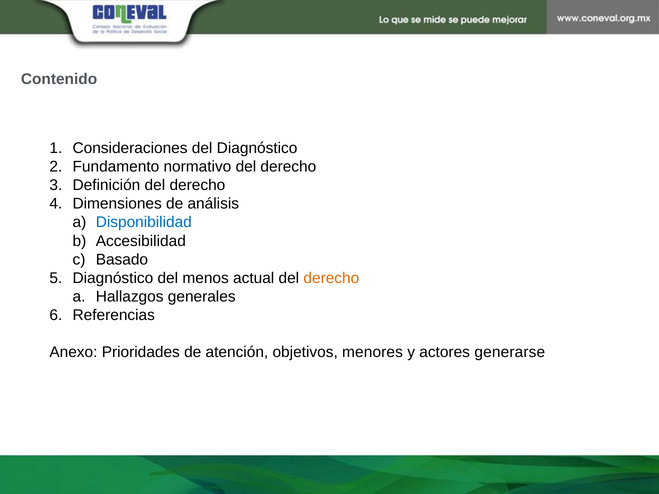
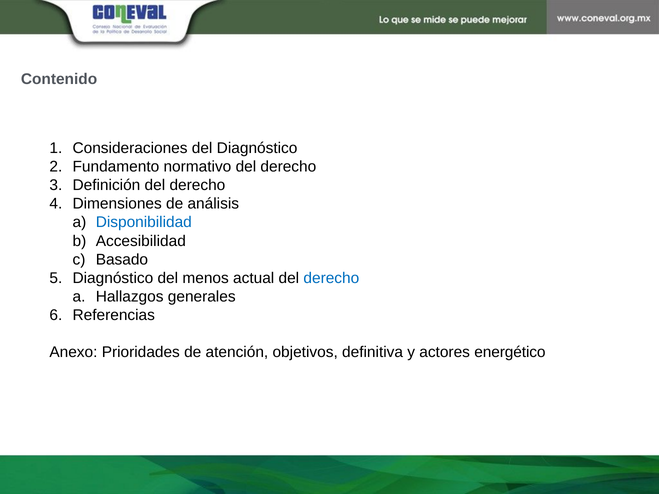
derecho at (331, 278) colour: orange -> blue
menores: menores -> definitiva
generarse: generarse -> energético
